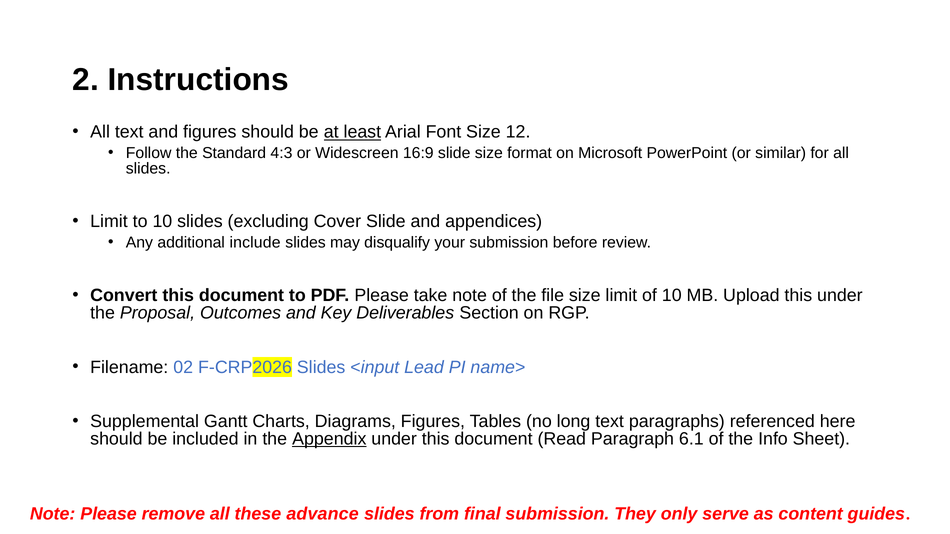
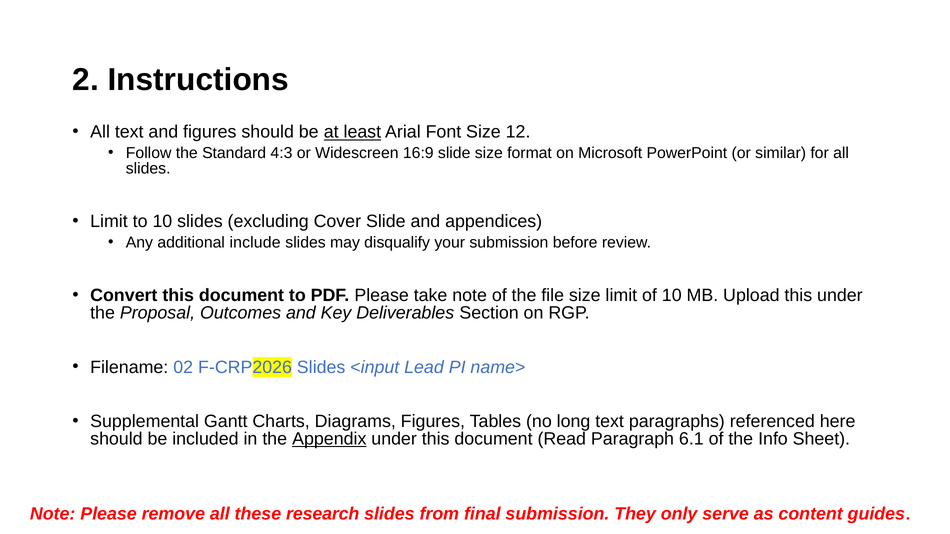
advance: advance -> research
